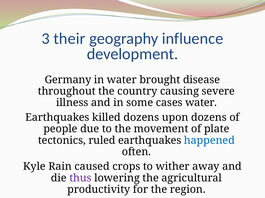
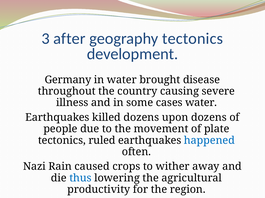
their: their -> after
geography influence: influence -> tectonics
Kyle: Kyle -> Nazi
thus colour: purple -> blue
